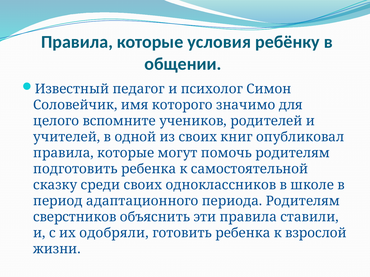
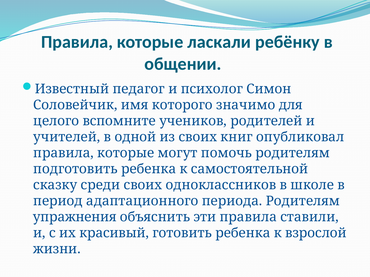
условия: условия -> ласкали
сверстников: сверстников -> упражнения
одобряли: одобряли -> красивый
